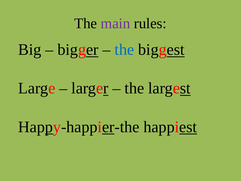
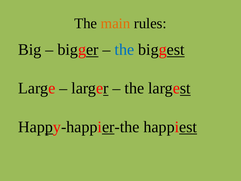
main colour: purple -> orange
